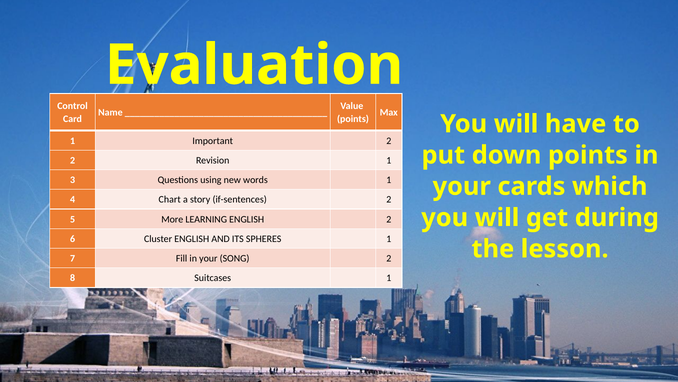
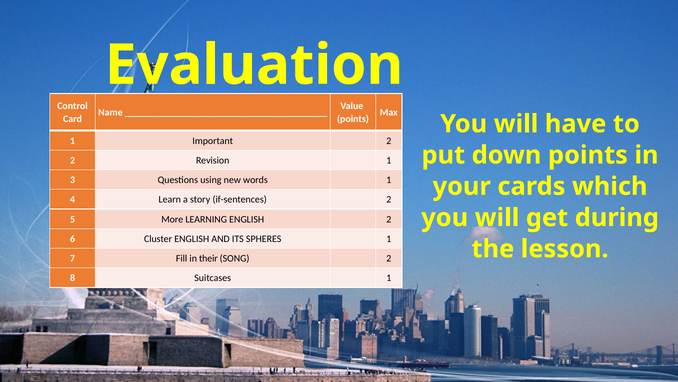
Chart: Chart -> Learn
Fill in your: your -> their
